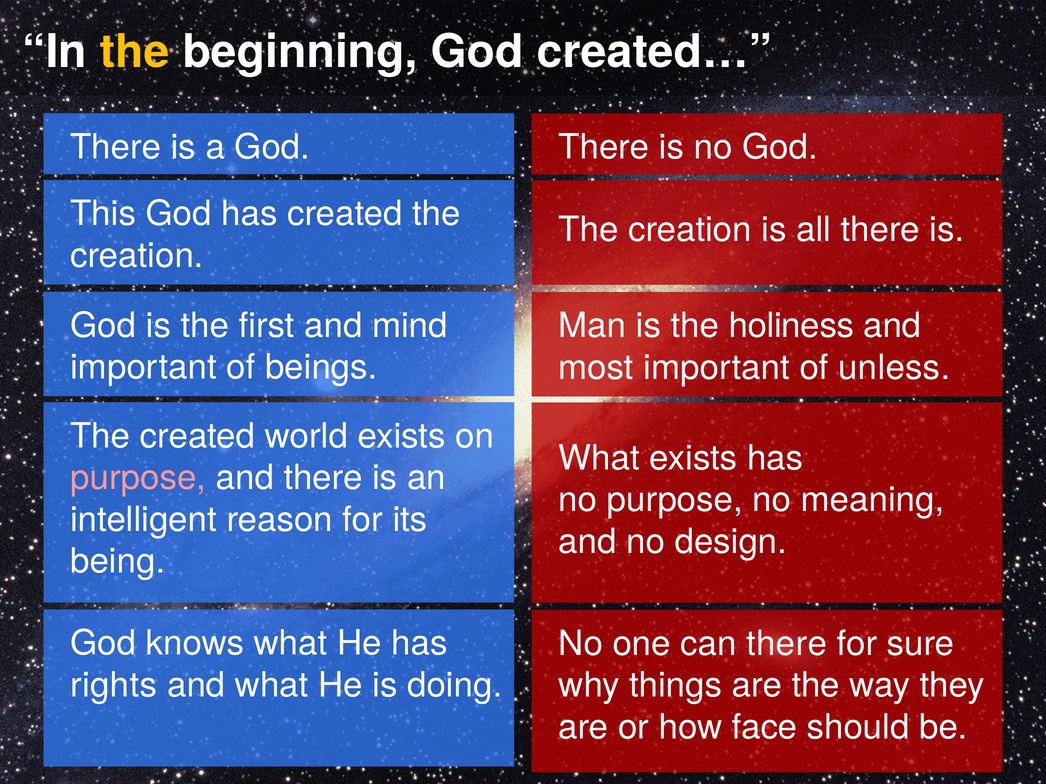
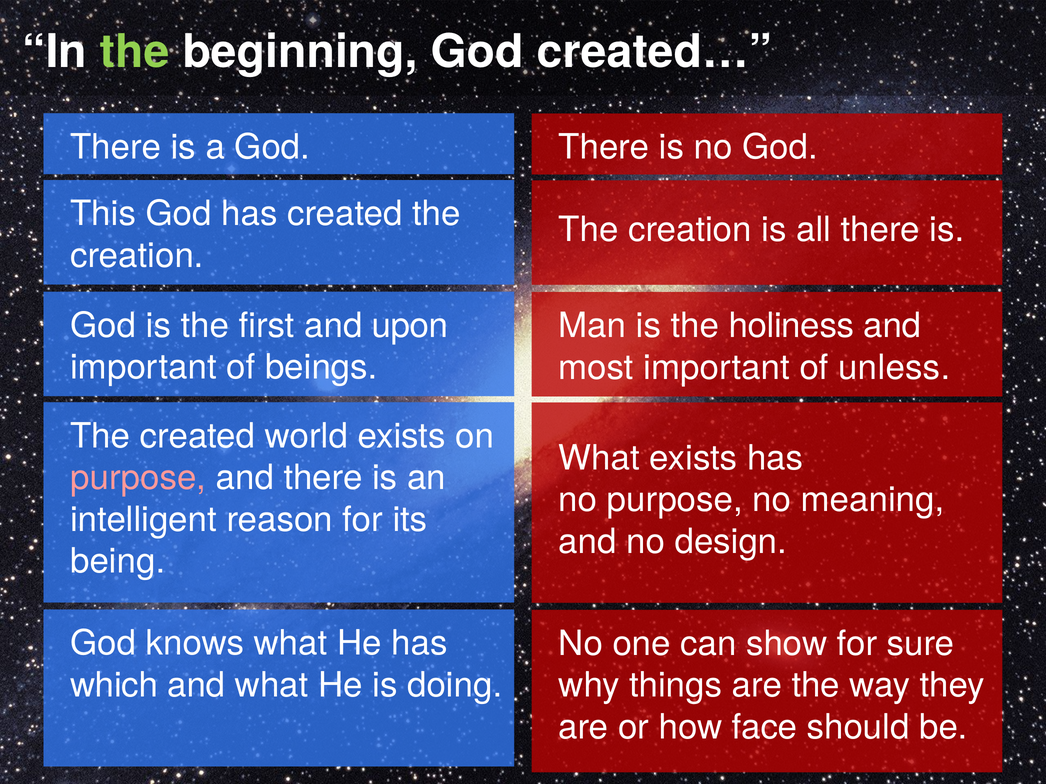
the at (135, 52) colour: yellow -> light green
mind: mind -> upon
can there: there -> show
rights: rights -> which
